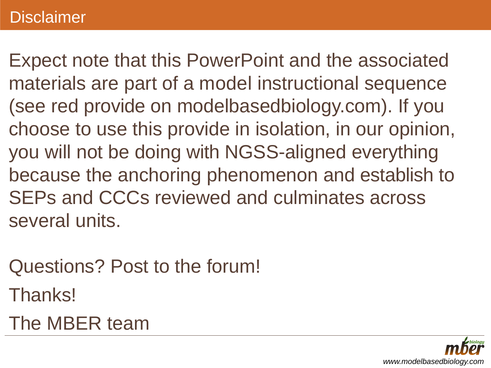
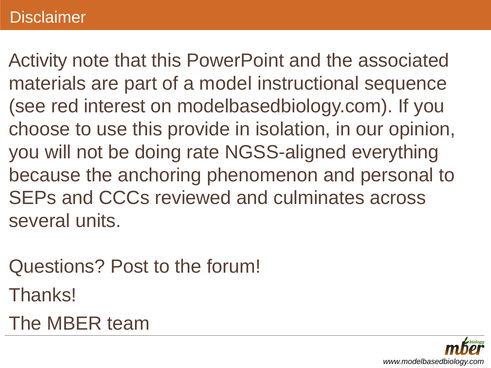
Expect: Expect -> Activity
red provide: provide -> interest
with: with -> rate
establish: establish -> personal
